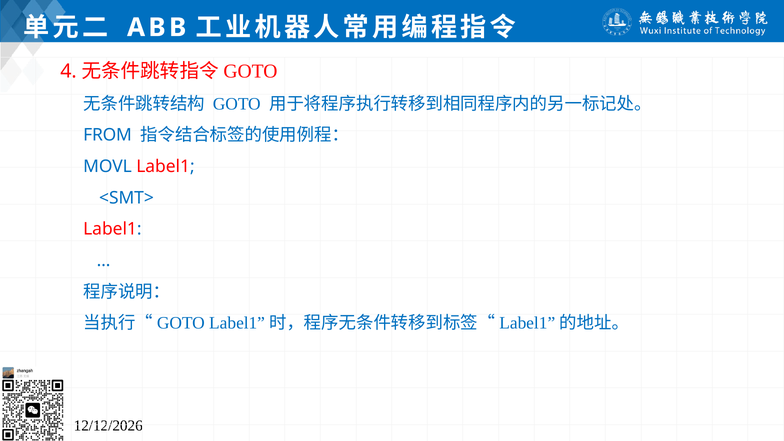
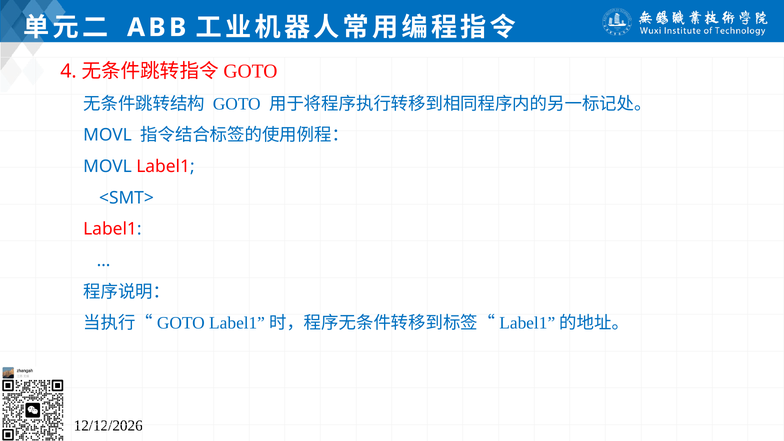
FROM at (108, 135): FROM -> MOVL
